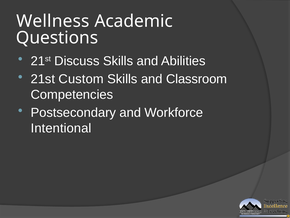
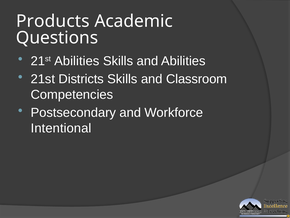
Wellness: Wellness -> Products
21st Discuss: Discuss -> Abilities
Custom: Custom -> Districts
